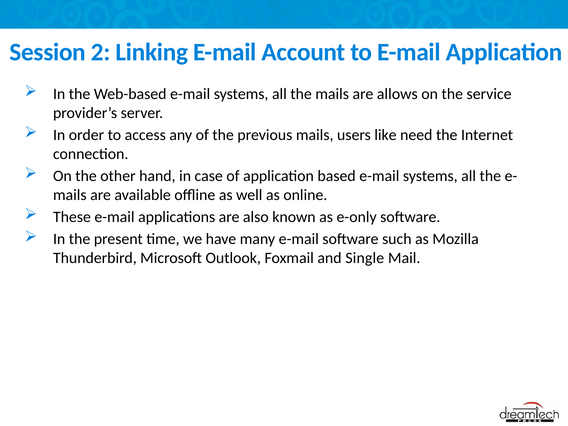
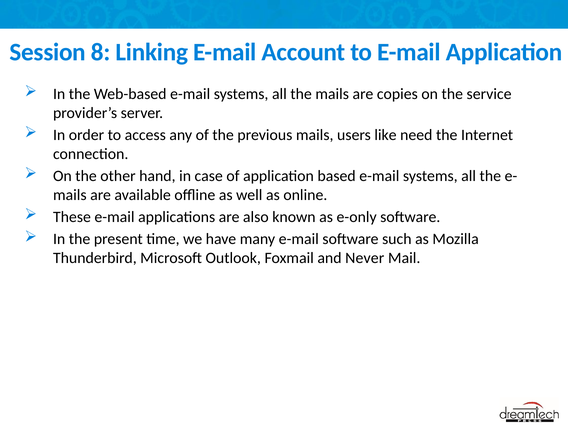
2: 2 -> 8
allows: allows -> copies
Single: Single -> Never
